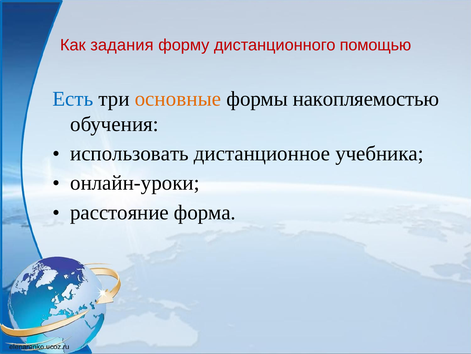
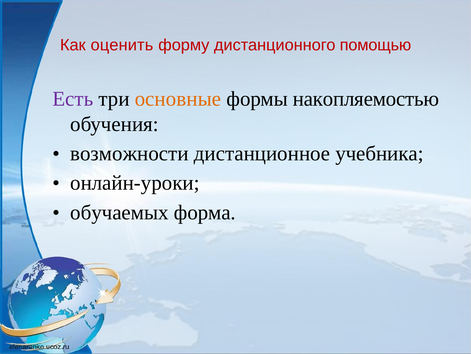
задания: задания -> оценить
Есть colour: blue -> purple
использовать: использовать -> возможности
расстояние: расстояние -> обучаемых
